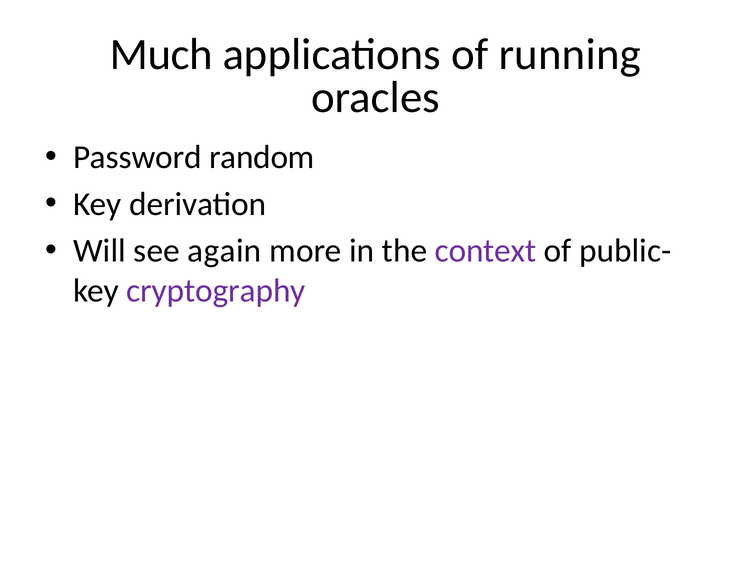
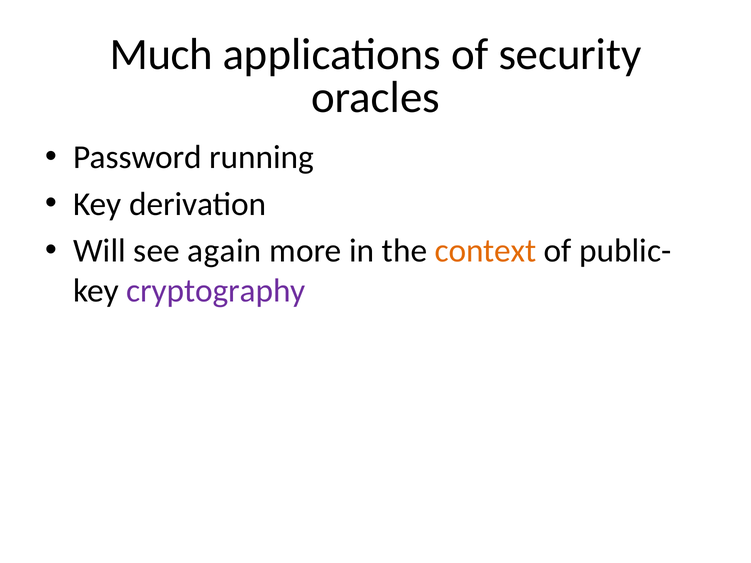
running: running -> security
random: random -> running
context colour: purple -> orange
